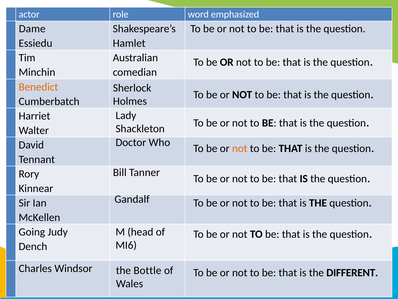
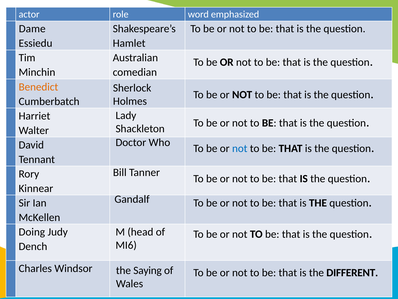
not at (240, 148) colour: orange -> blue
Going: Going -> Doing
Bottle: Bottle -> Saying
